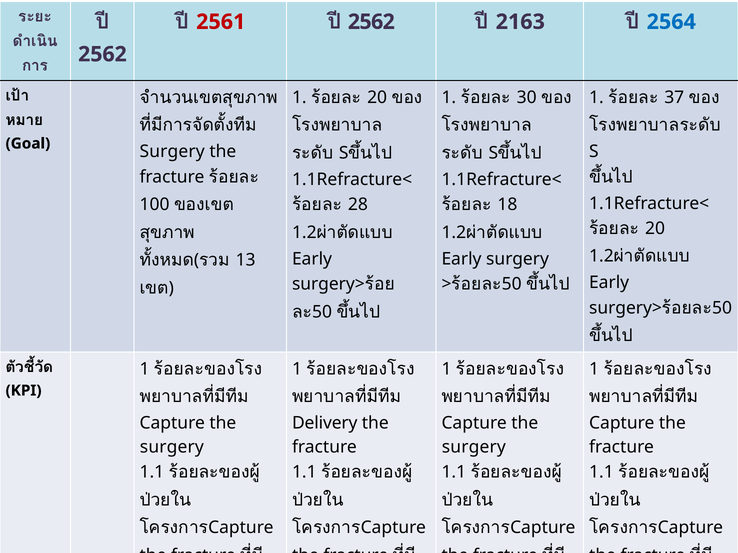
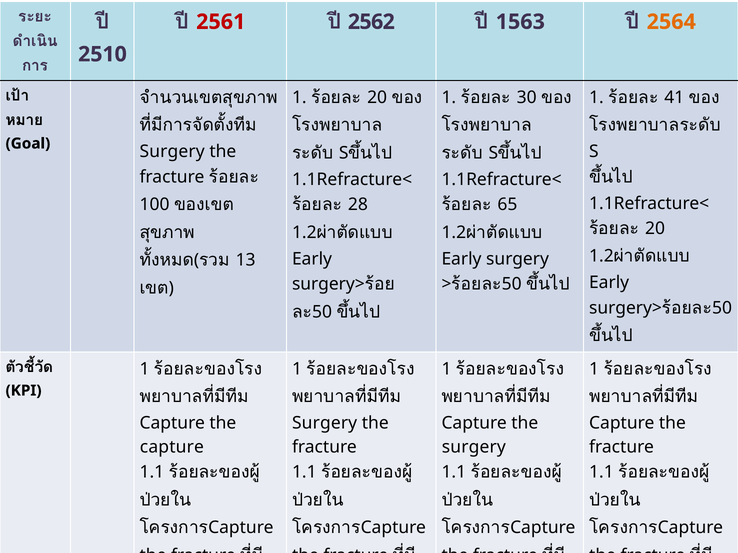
2163: 2163 -> 1563
2564 colour: blue -> orange
2562 at (102, 54): 2562 -> 2510
37: 37 -> 41
18: 18 -> 65
Delivery at (325, 424): Delivery -> Surgery
surgery at (172, 447): surgery -> capture
